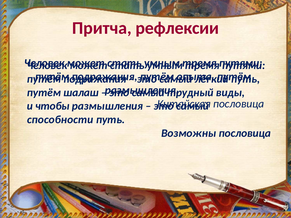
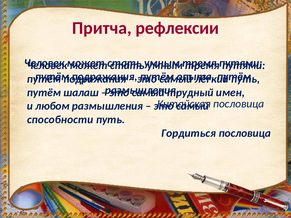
виды: виды -> имен
чтобы: чтобы -> любом
Возможны: Возможны -> Гордиться
